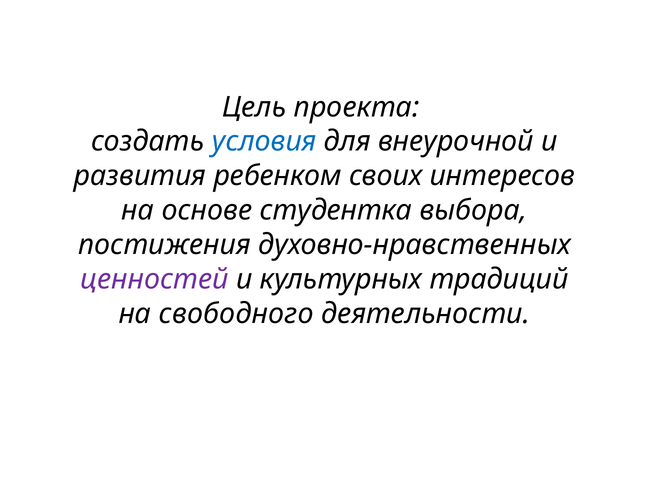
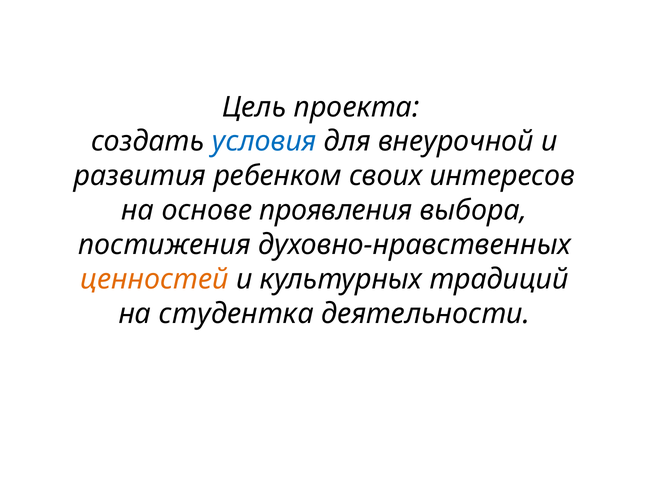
студентка: студентка -> проявления
ценностей colour: purple -> orange
свободного: свободного -> студентка
